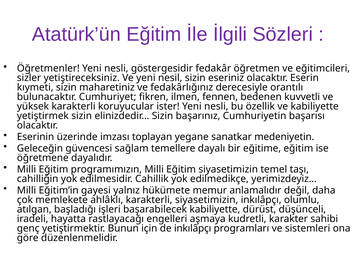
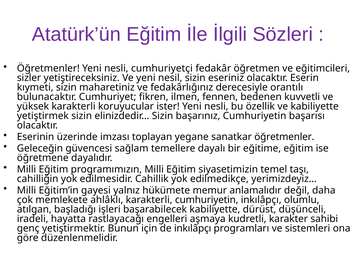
göstergesidir: göstergesidir -> cumhuriyetçi
sanatkar medeniyetin: medeniyetin -> öğretmenler
karakterli siyasetimizin: siyasetimizin -> cumhuriyetin
